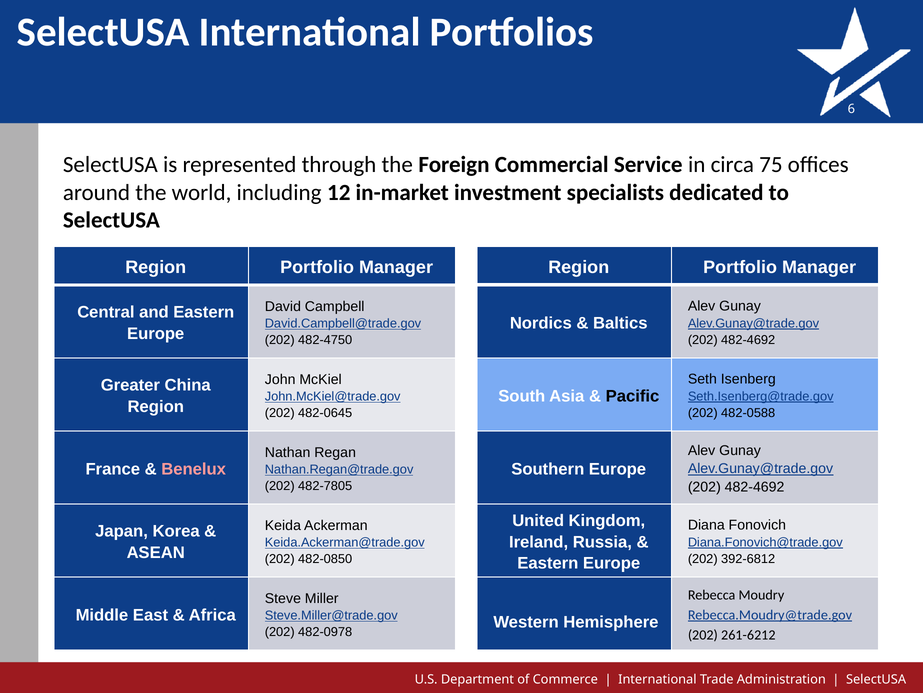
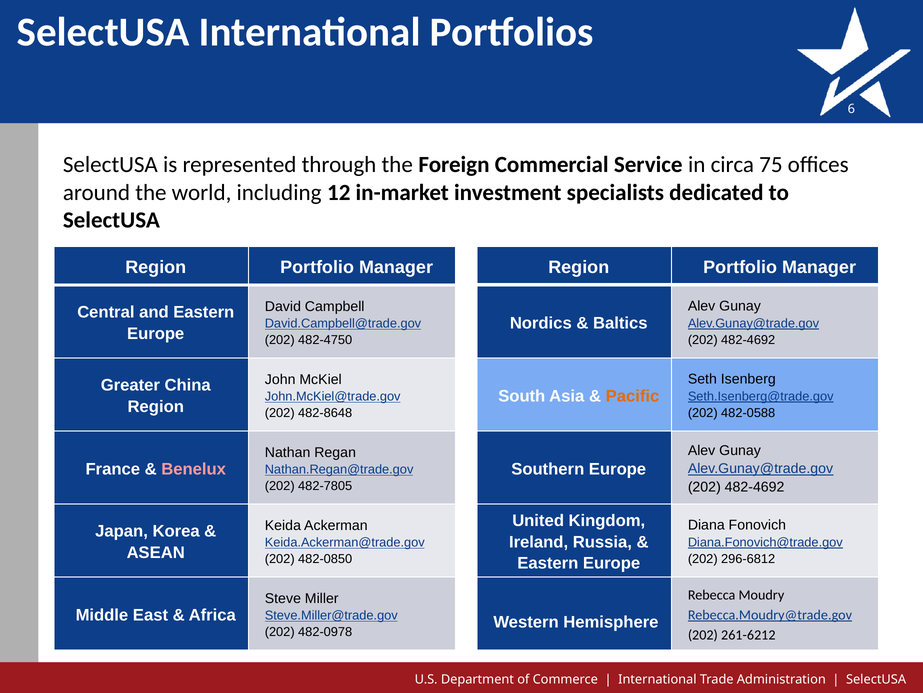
Pacific colour: black -> orange
482-0645: 482-0645 -> 482-8648
392-6812: 392-6812 -> 296-6812
